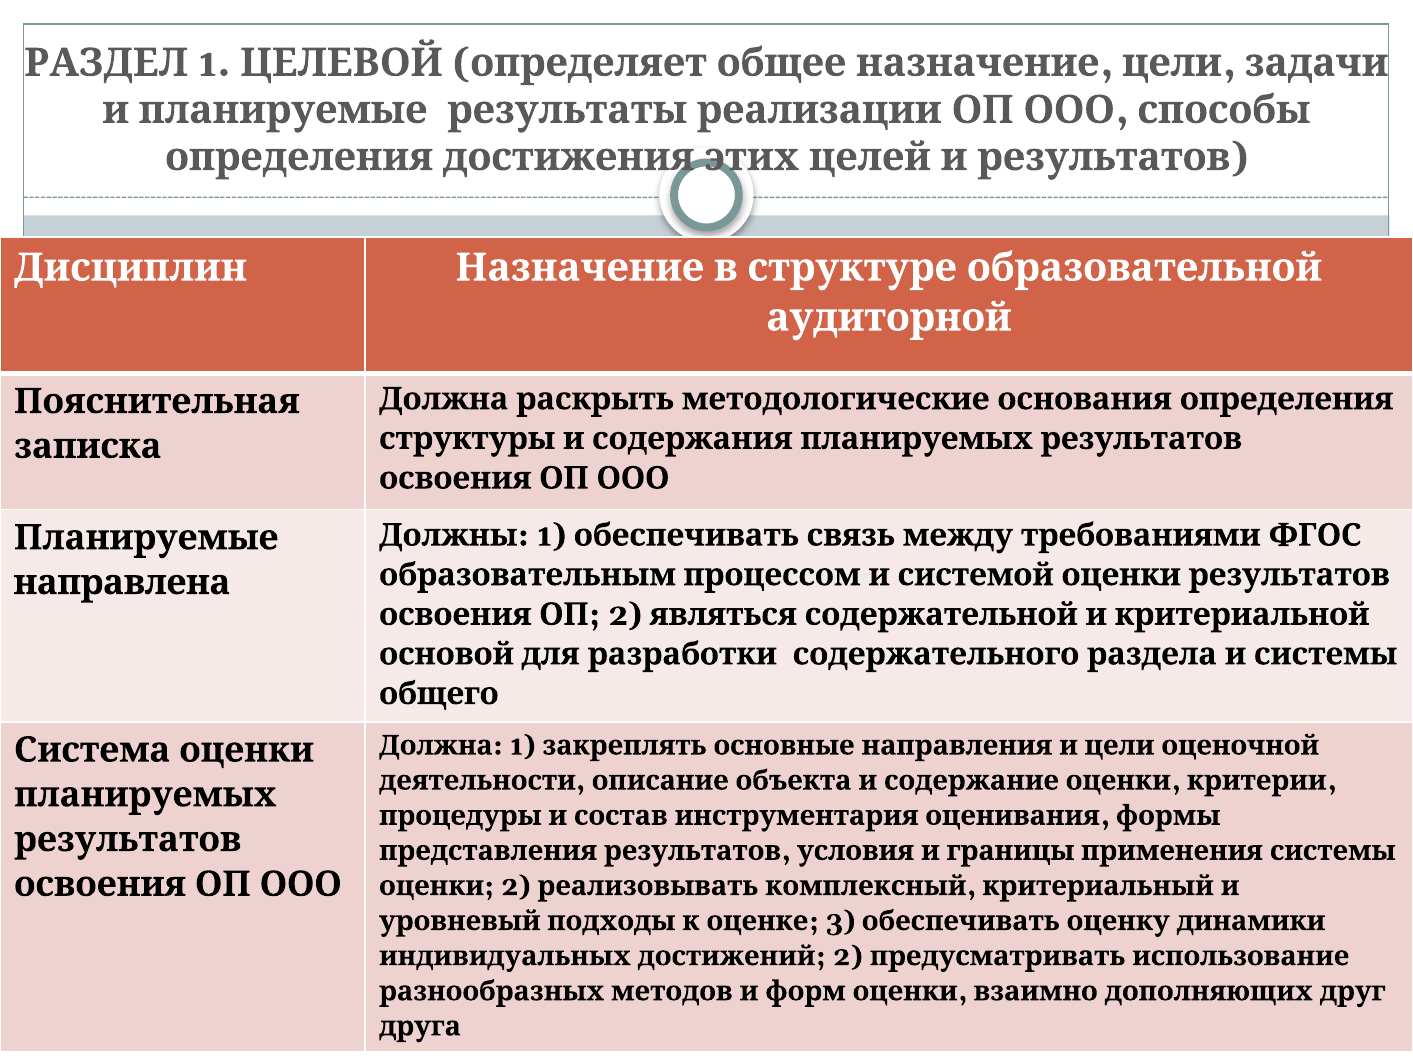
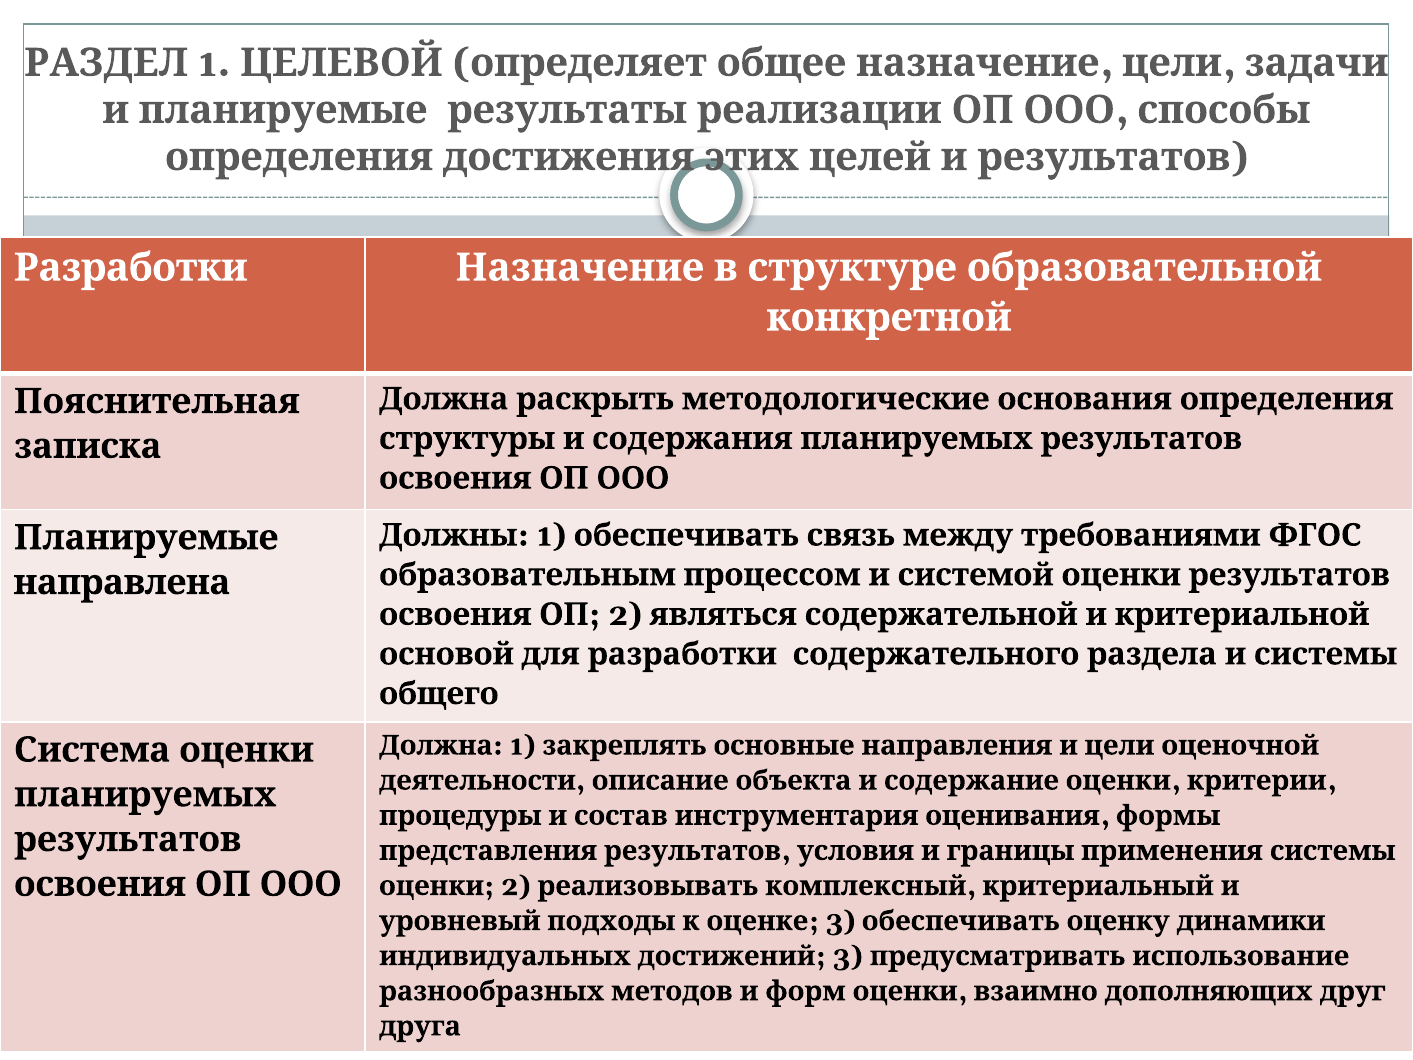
Дисциплин at (131, 268): Дисциплин -> Разработки
аудиторной: аудиторной -> конкретной
2 at (848, 956): 2 -> 3
